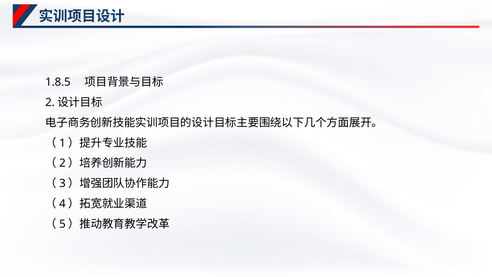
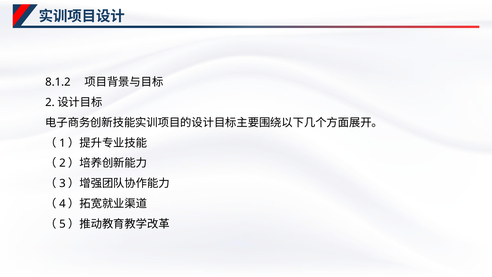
1.8.5: 1.8.5 -> 8.1.2
